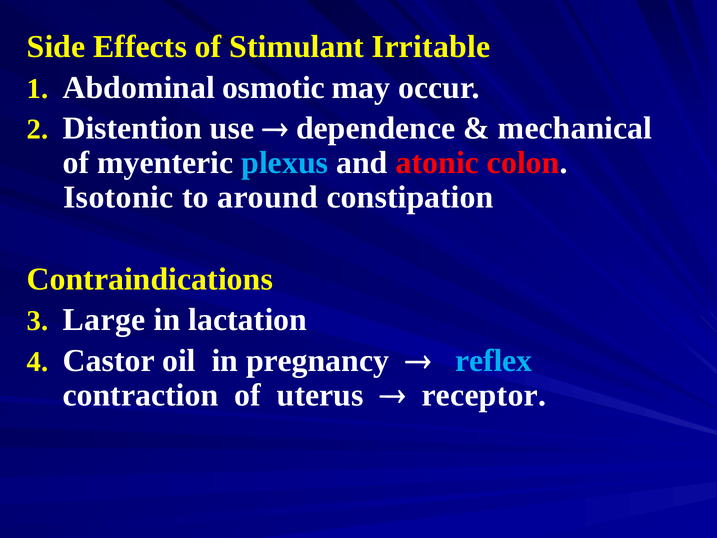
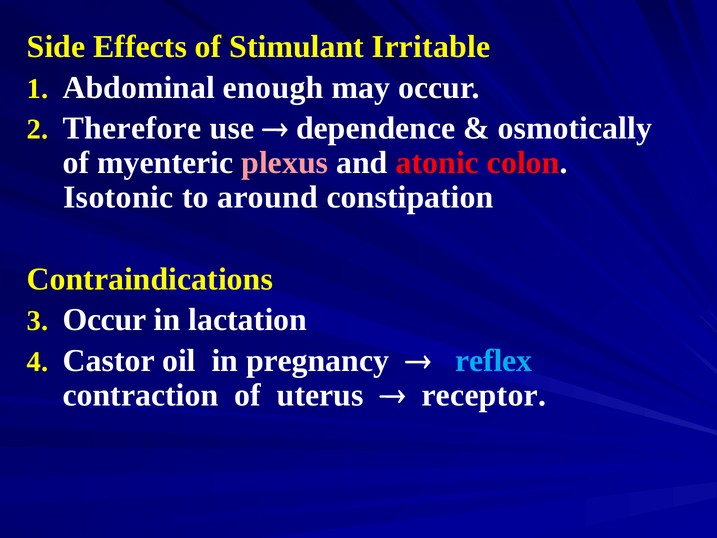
osmotic: osmotic -> enough
Distention: Distention -> Therefore
mechanical: mechanical -> osmotically
plexus colour: light blue -> pink
Large at (104, 320): Large -> Occur
